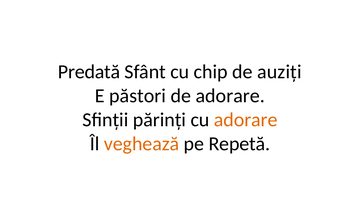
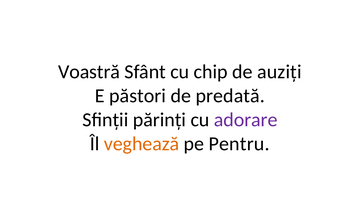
Predată: Predată -> Voastră
de adorare: adorare -> predată
adorare at (246, 120) colour: orange -> purple
Repetă: Repetă -> Pentru
